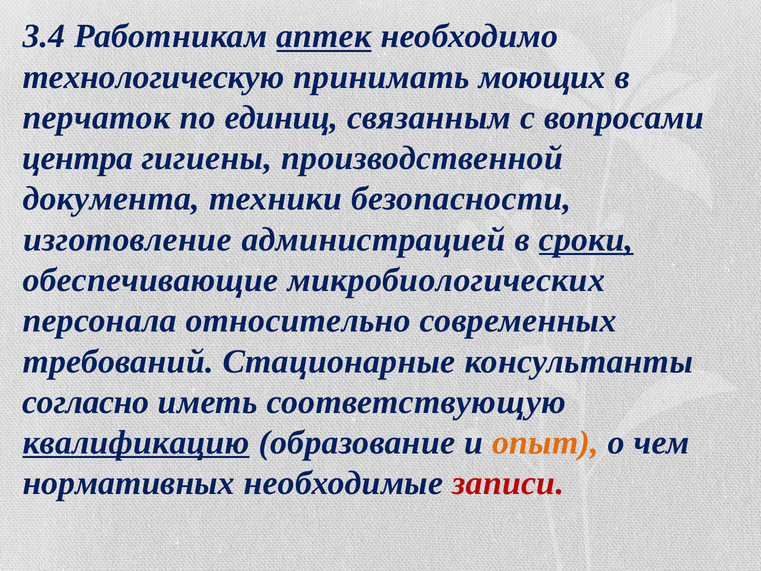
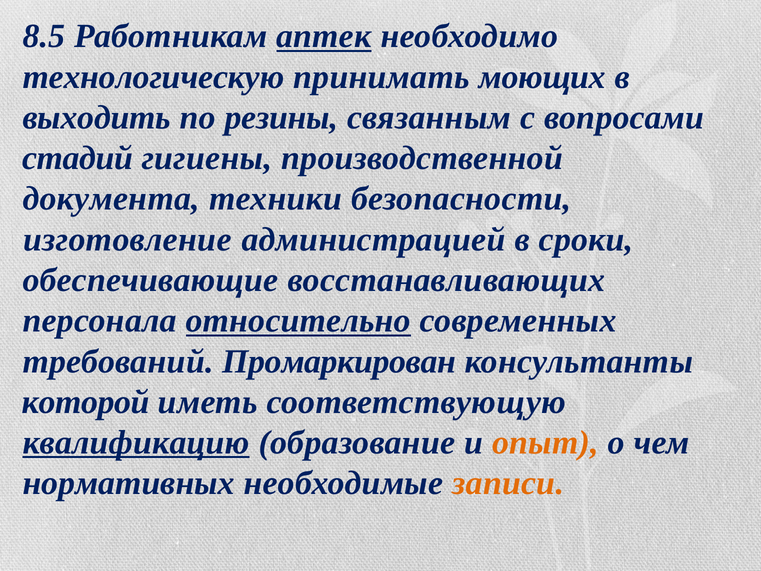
3.4: 3.4 -> 8.5
перчаток: перчаток -> выходить
единиц: единиц -> резины
центра: центра -> стадий
сроки underline: present -> none
микробиологических: микробиологических -> восстанавливающих
относительно underline: none -> present
Стационарные: Стационарные -> Промаркирован
согласно: согласно -> которой
записи colour: red -> orange
